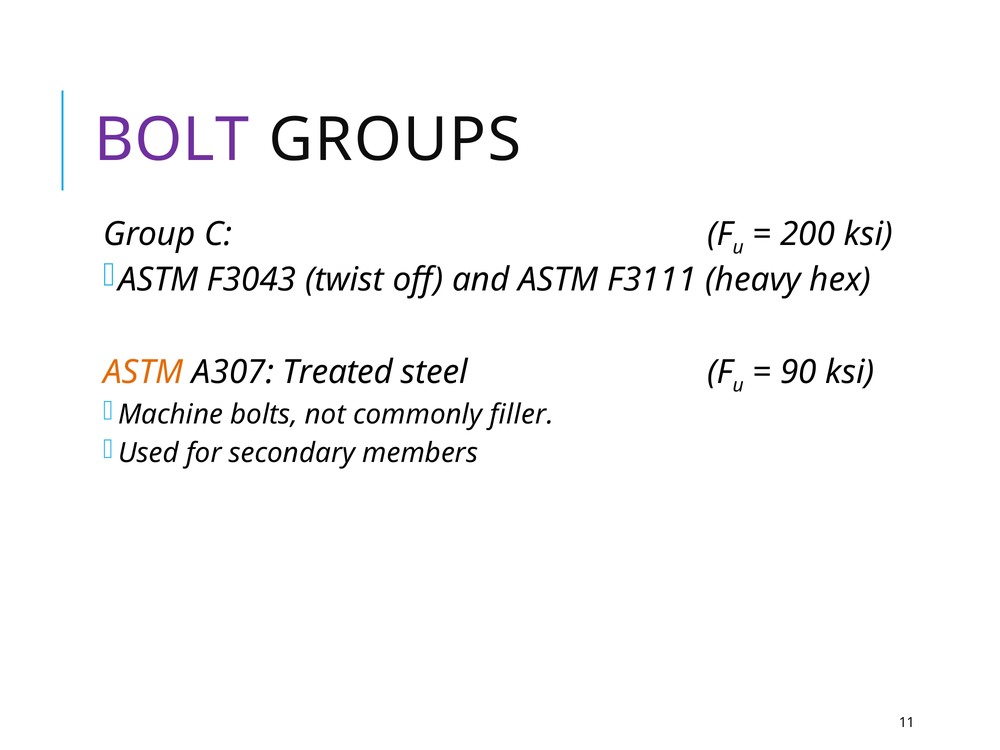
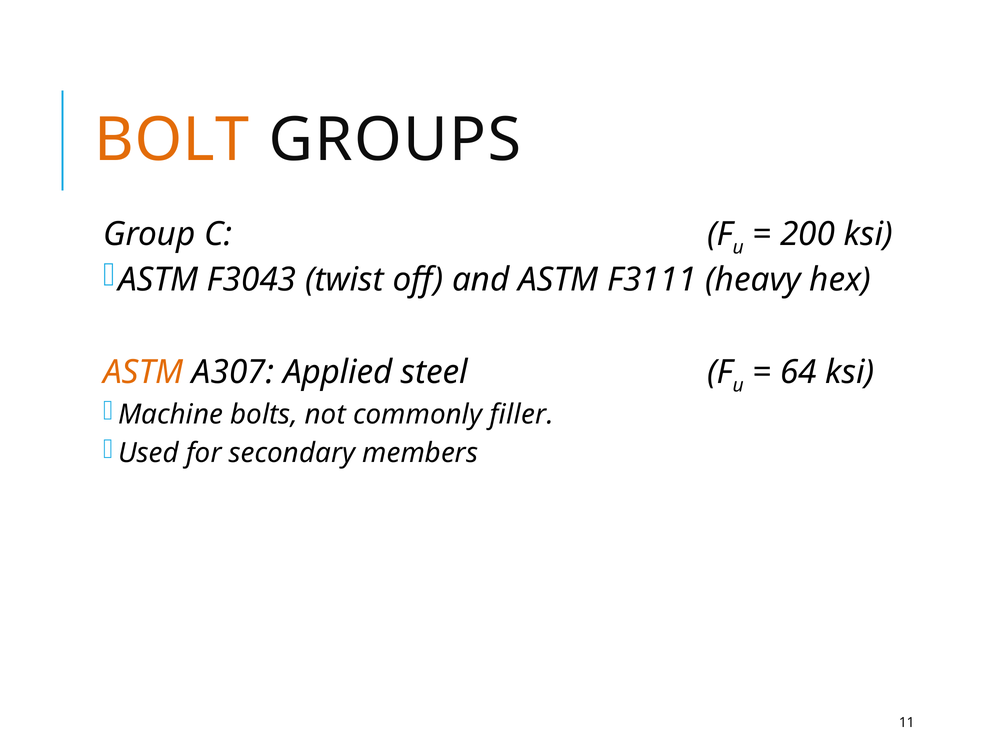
BOLT colour: purple -> orange
Treated: Treated -> Applied
90: 90 -> 64
